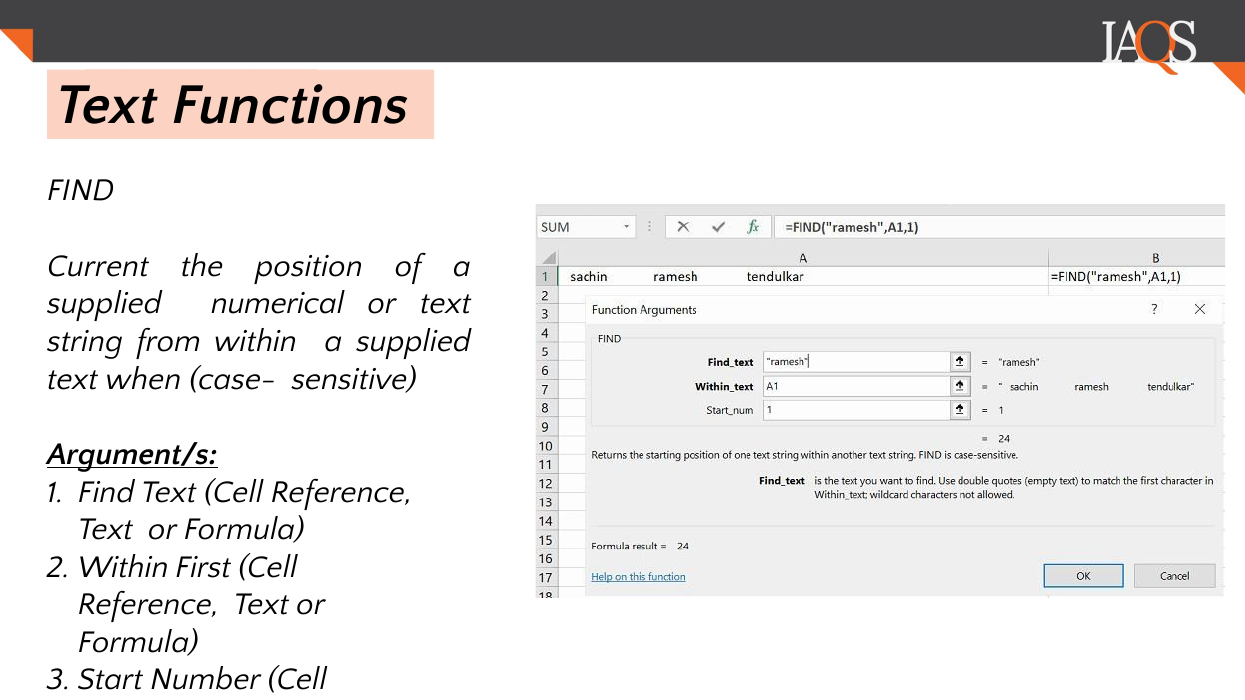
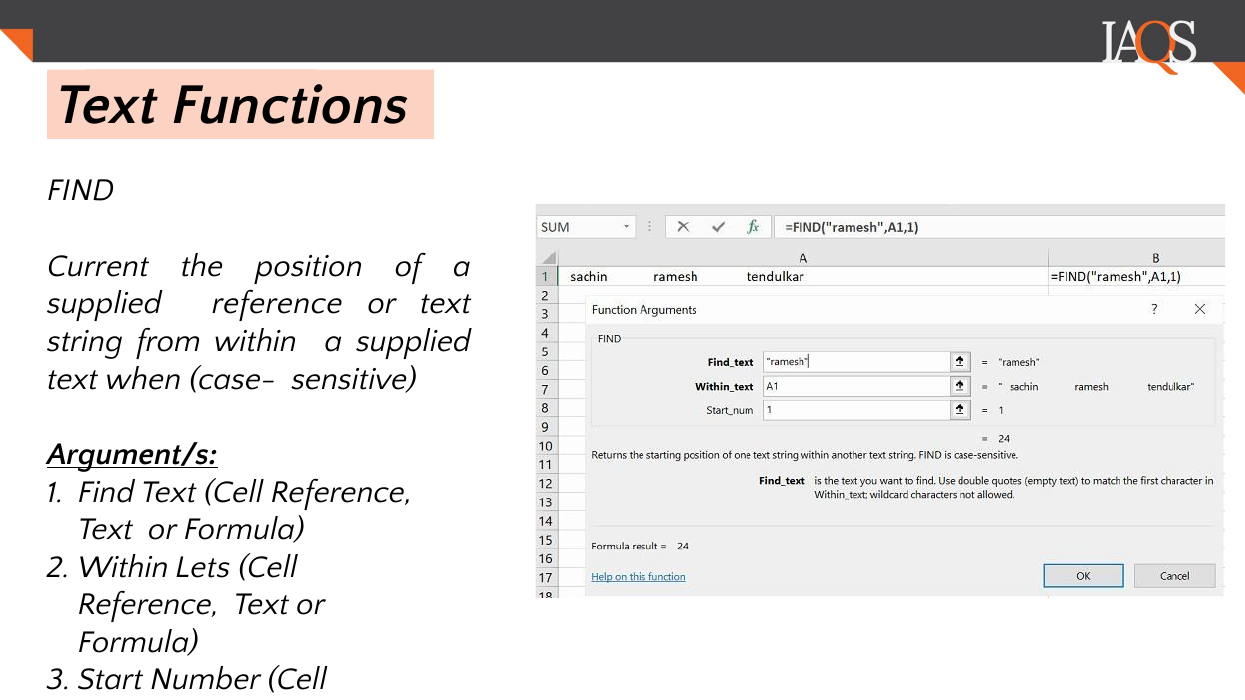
supplied numerical: numerical -> reference
First: First -> Lets
